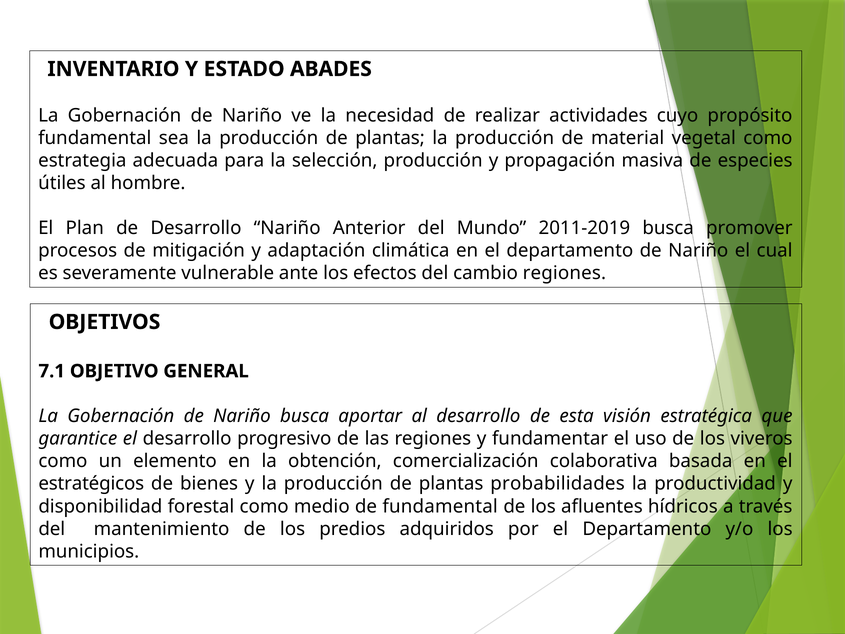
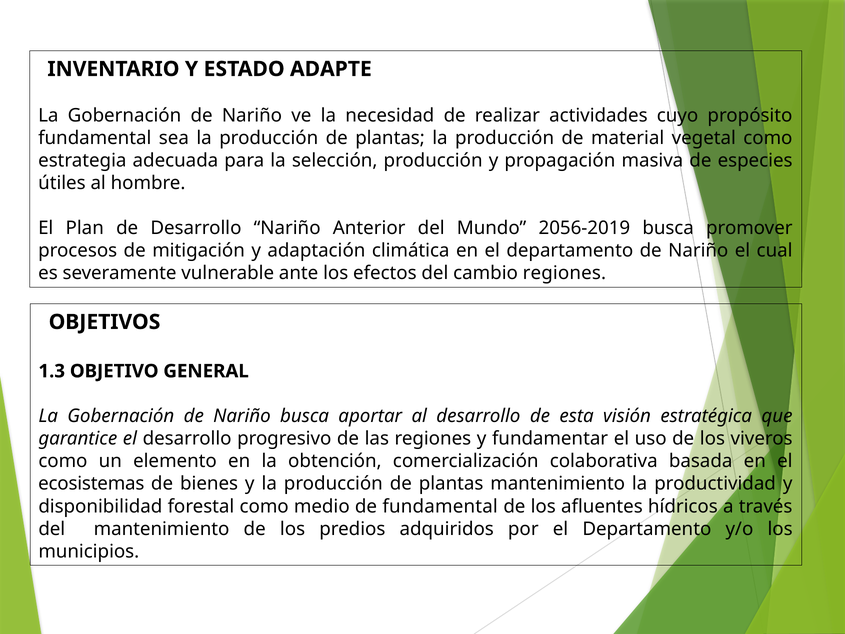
ABADES: ABADES -> ADAPTE
2011-2019: 2011-2019 -> 2056-2019
7.1: 7.1 -> 1.3
estratégicos: estratégicos -> ecosistemas
plantas probabilidades: probabilidades -> mantenimiento
